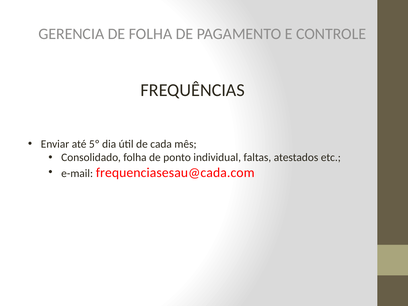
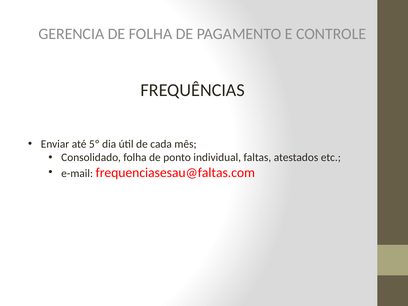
frequenciasesau@cada.com: frequenciasesau@cada.com -> frequenciasesau@faltas.com
